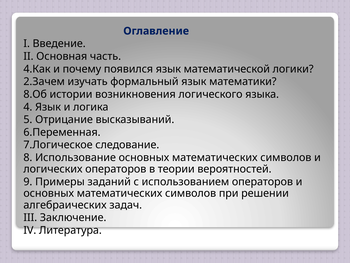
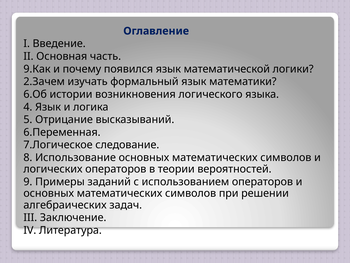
4.Как: 4.Как -> 9.Как
8.Об: 8.Об -> 6.Об
